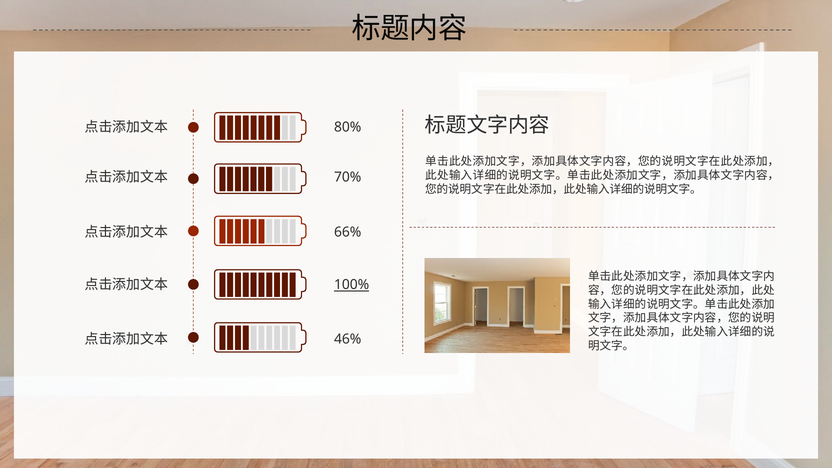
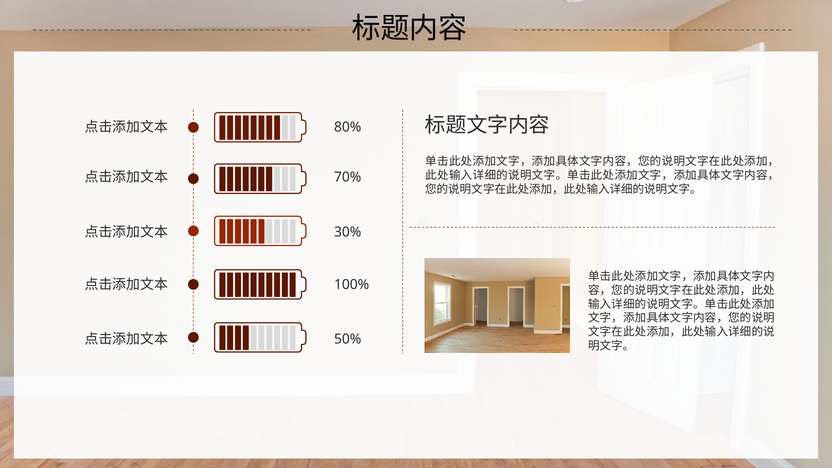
66%: 66% -> 30%
100% underline: present -> none
46%: 46% -> 50%
